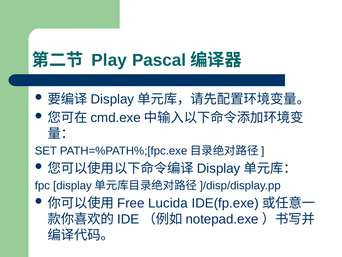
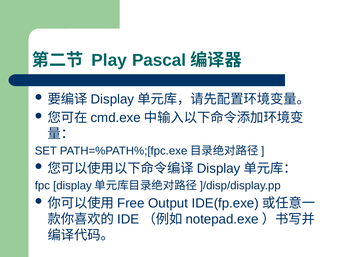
Lucida: Lucida -> Output
